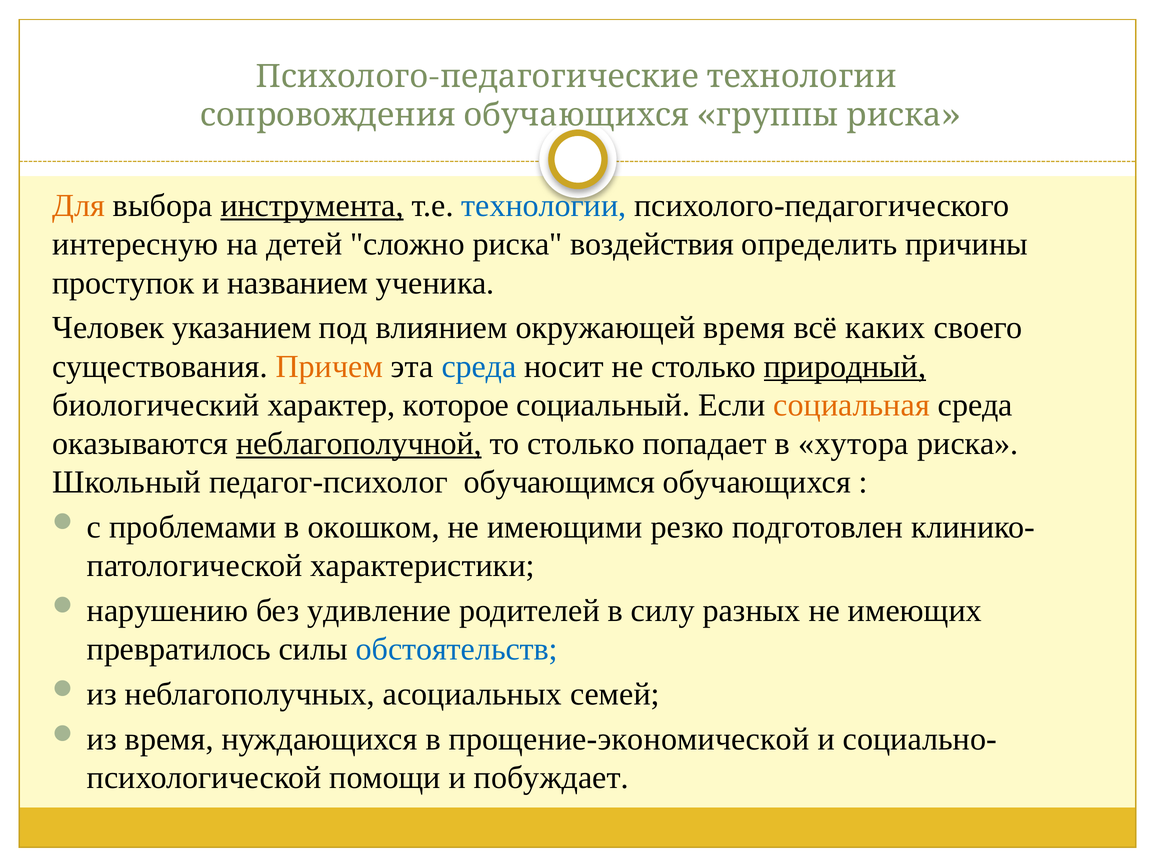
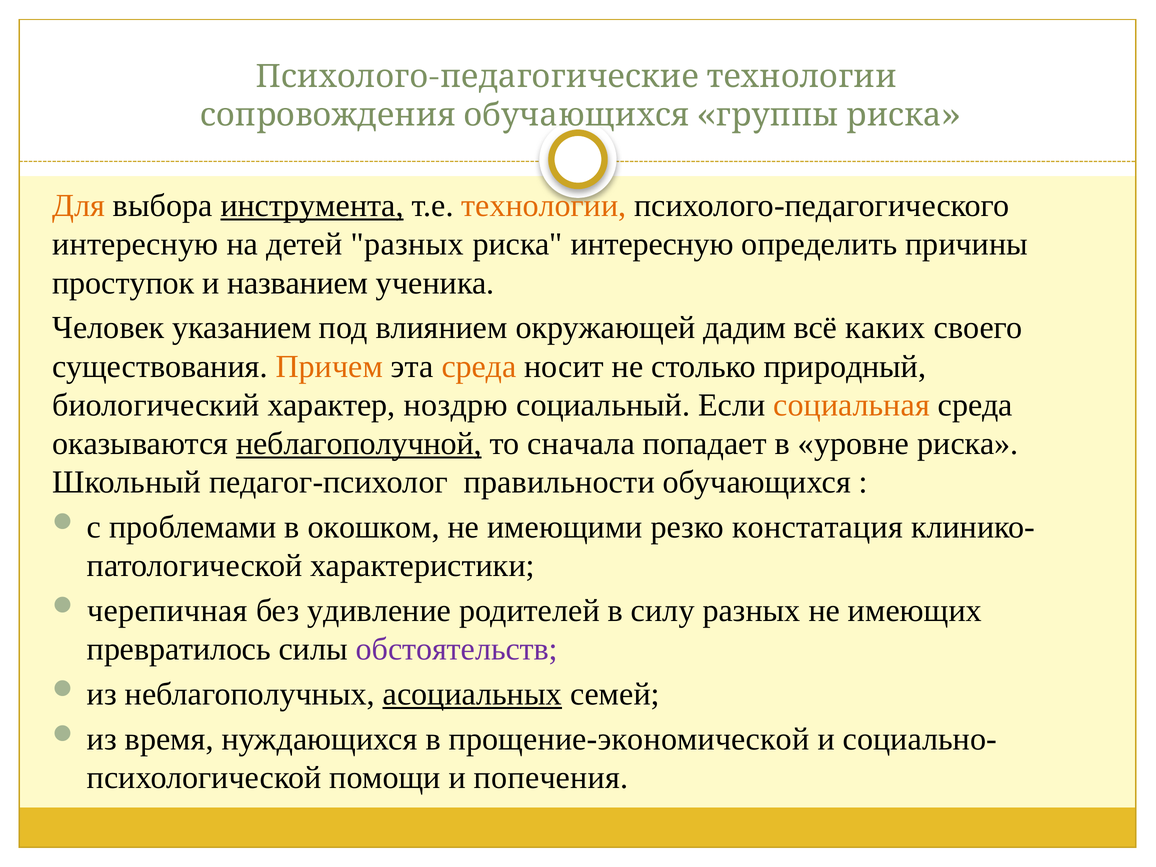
технологии colour: blue -> orange
детей сложно: сложно -> разных
риска воздействия: воздействия -> интересную
окружающей время: время -> дадим
среда at (479, 366) colour: blue -> orange
природный underline: present -> none
которое: которое -> ноздрю
то столько: столько -> сначала
хутора: хутора -> уровне
обучающимся: обучающимся -> правильности
подготовлен: подготовлен -> констатация
нарушению: нарушению -> черепичная
обстоятельств colour: blue -> purple
асоциальных underline: none -> present
побуждает: побуждает -> попечения
